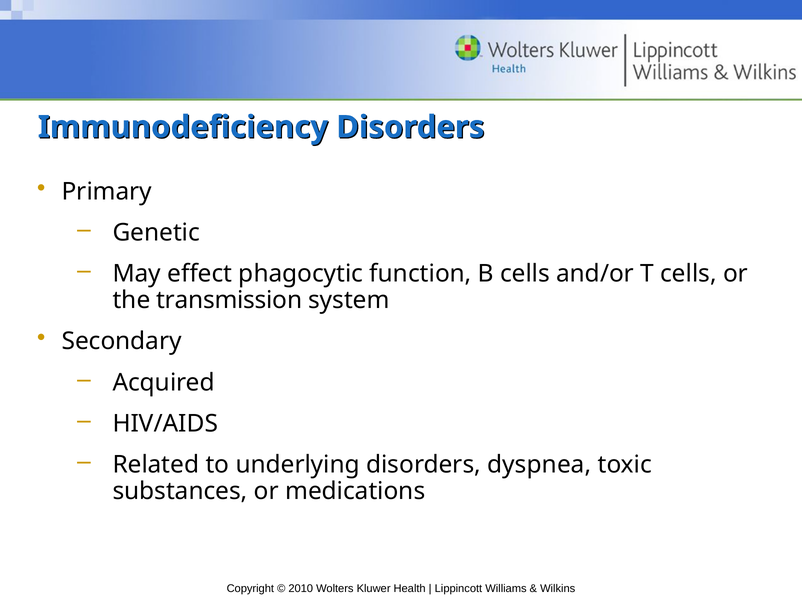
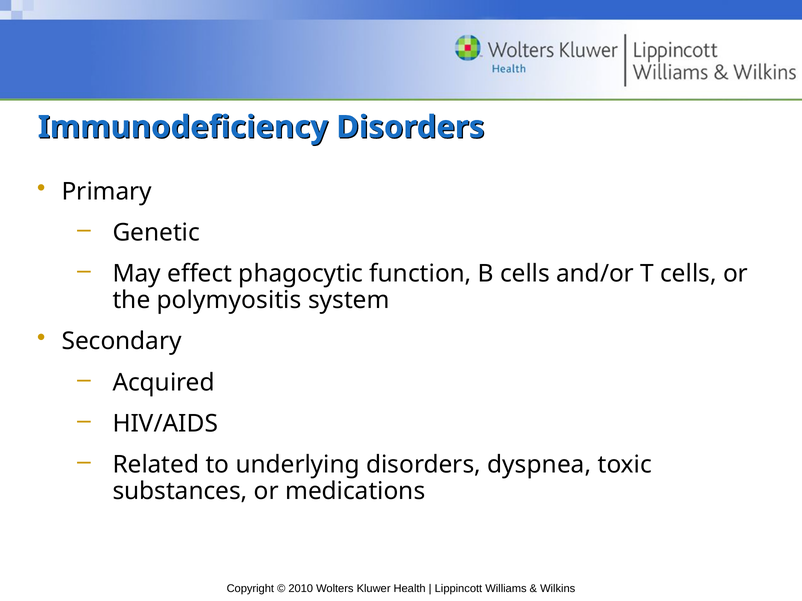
transmission: transmission -> polymyositis
